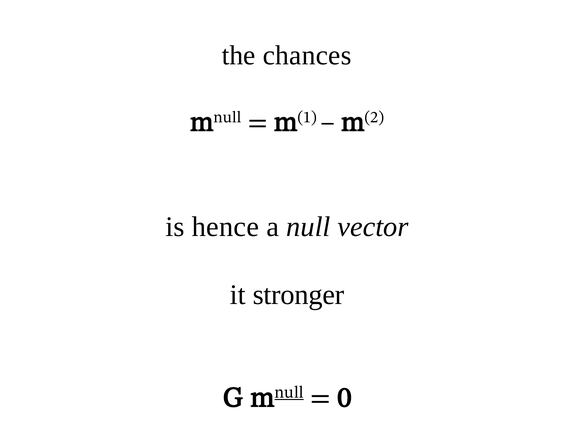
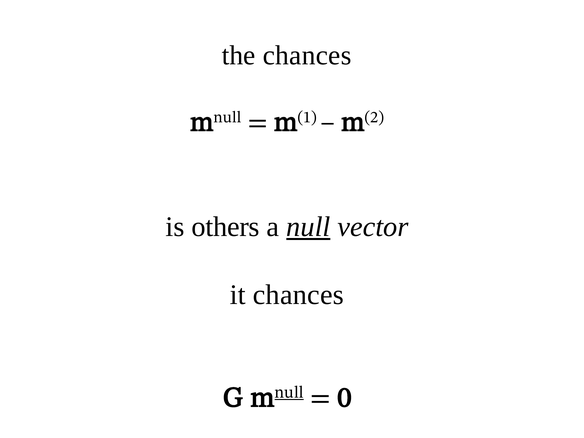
hence: hence -> others
null at (308, 227) underline: none -> present
it stronger: stronger -> chances
